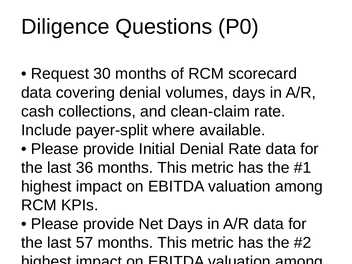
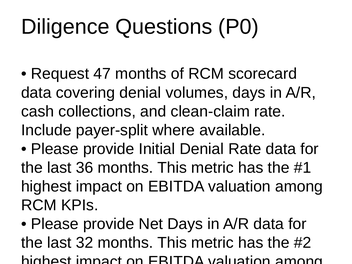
30: 30 -> 47
57: 57 -> 32
